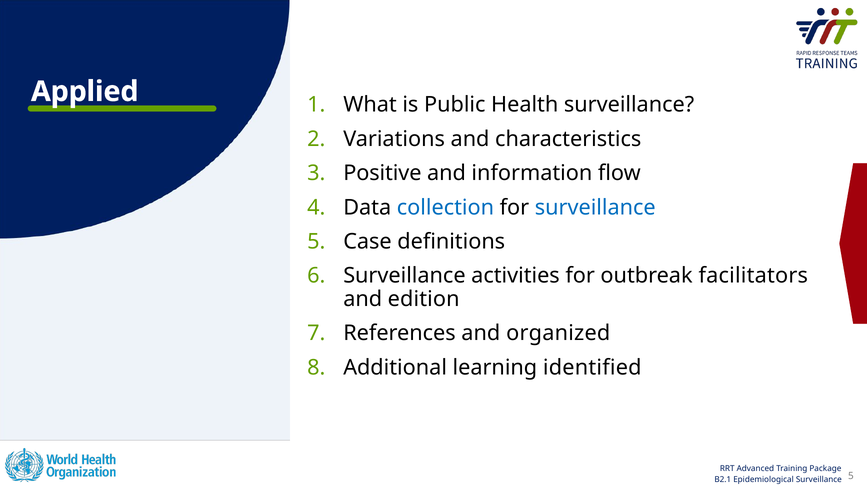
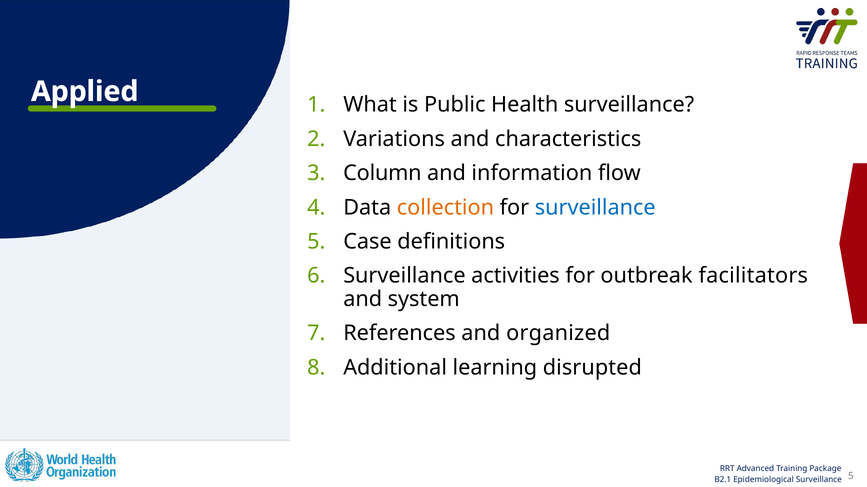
Positive: Positive -> Column
collection colour: blue -> orange
edition: edition -> system
identified: identified -> disrupted
